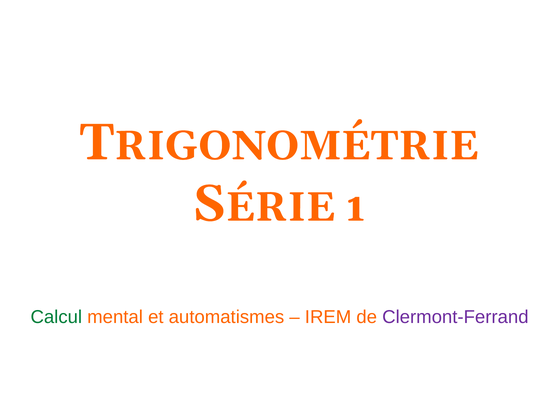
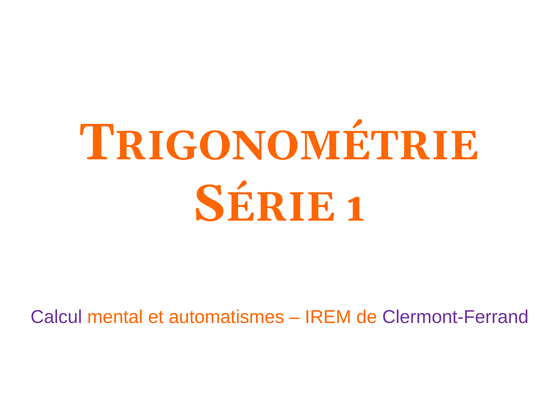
Calcul colour: green -> purple
